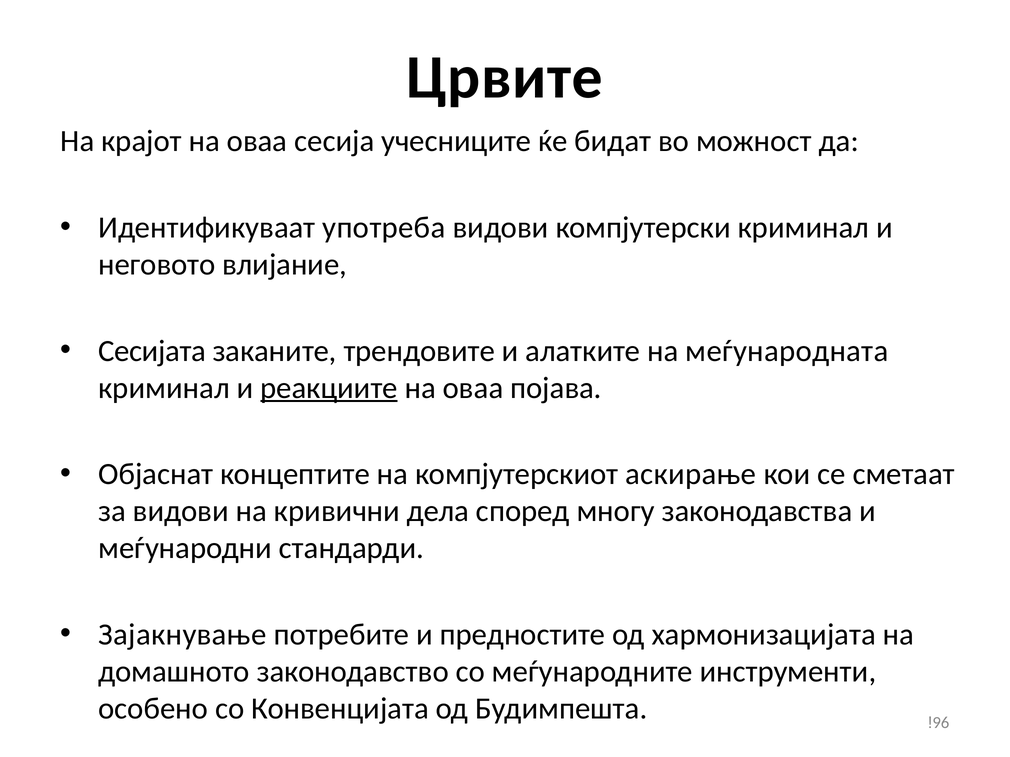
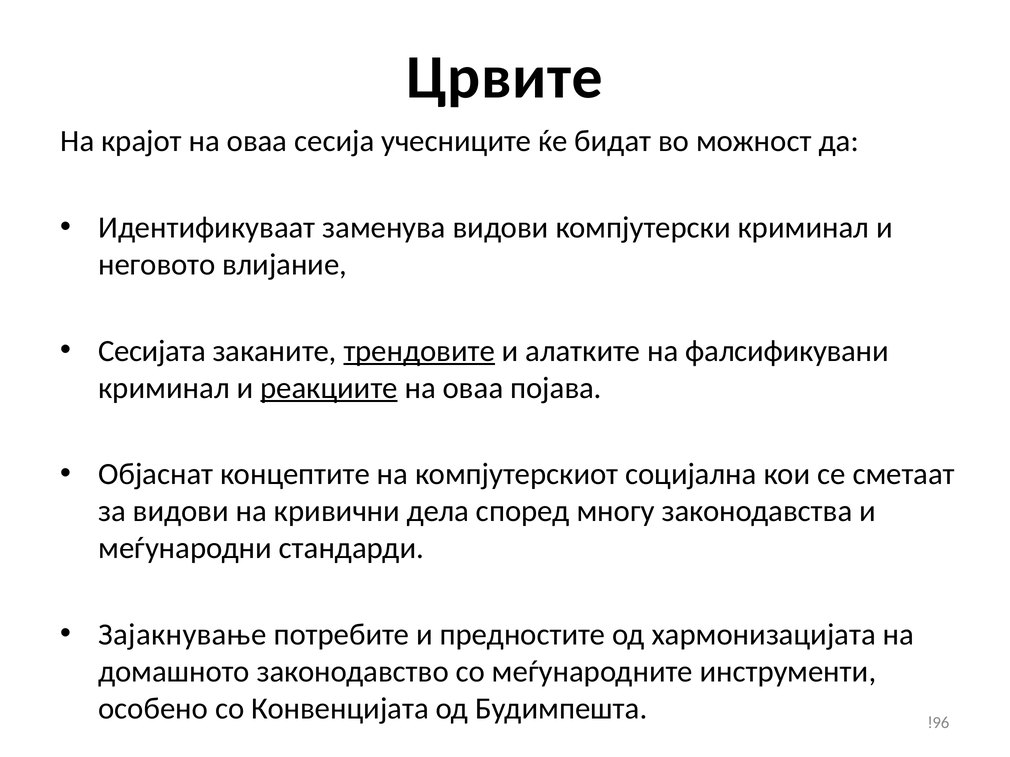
употреба: употреба -> заменува
трендовите underline: none -> present
меѓународната: меѓународната -> фалсификувани
аскирање: аскирање -> социјална
